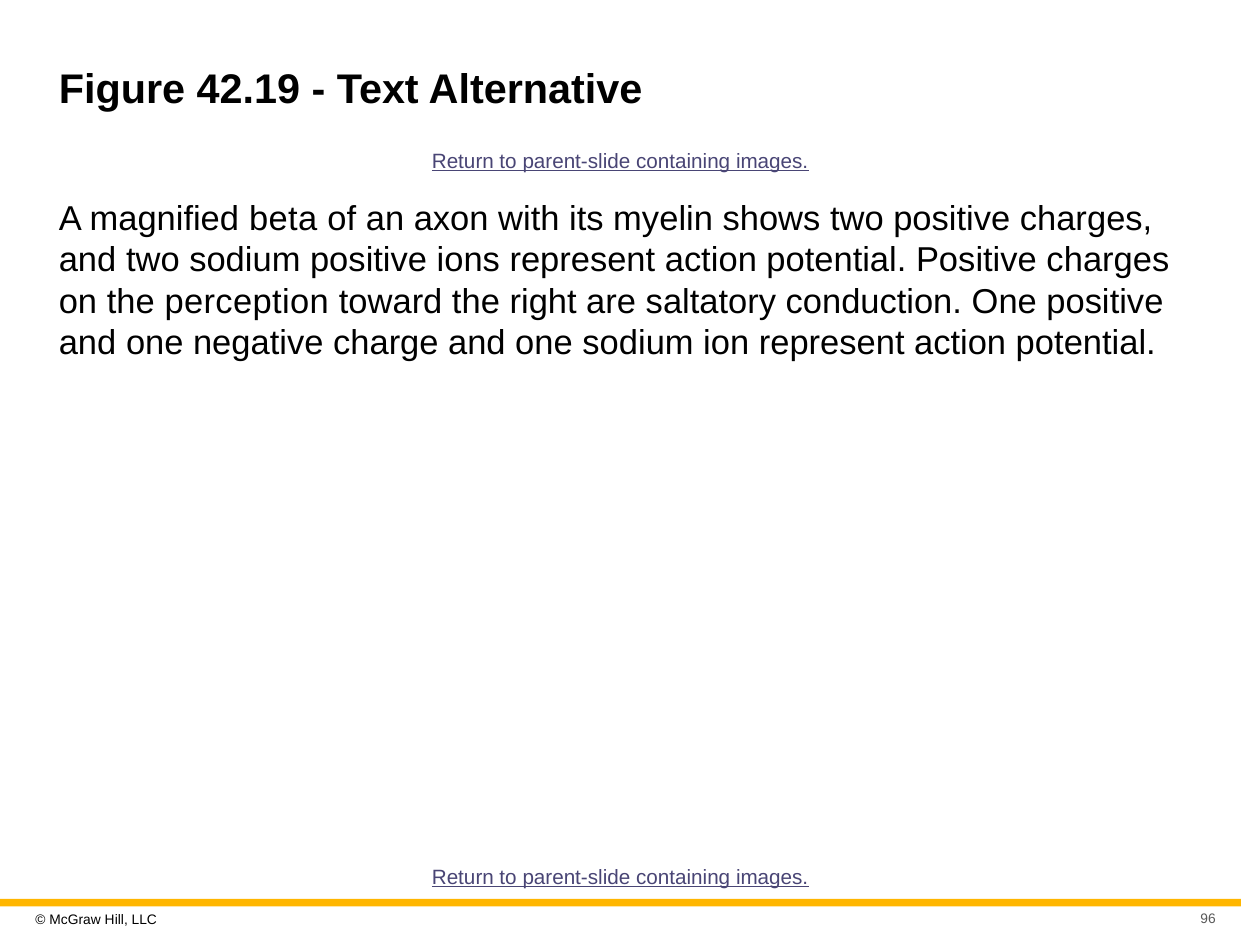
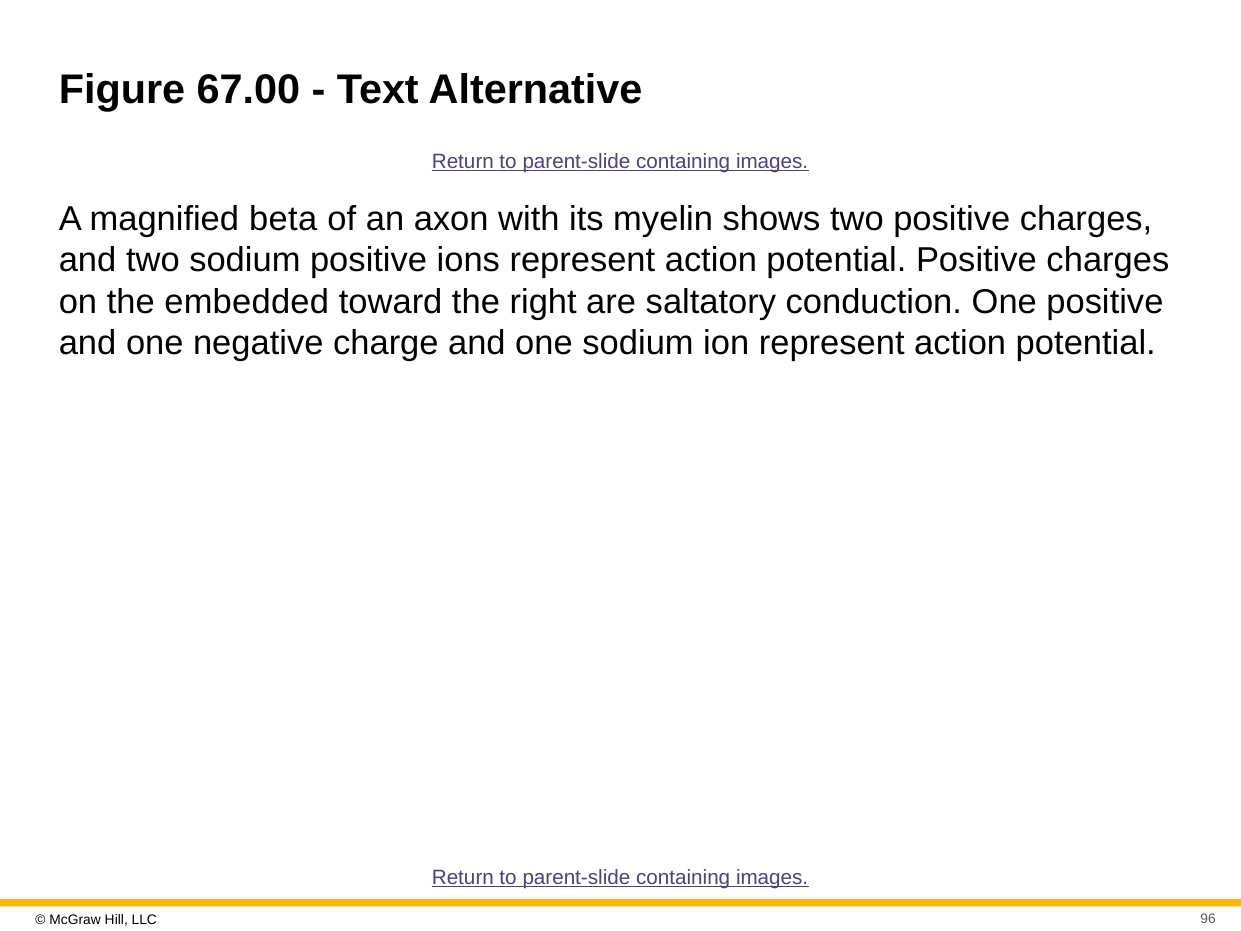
42.19: 42.19 -> 67.00
perception: perception -> embedded
